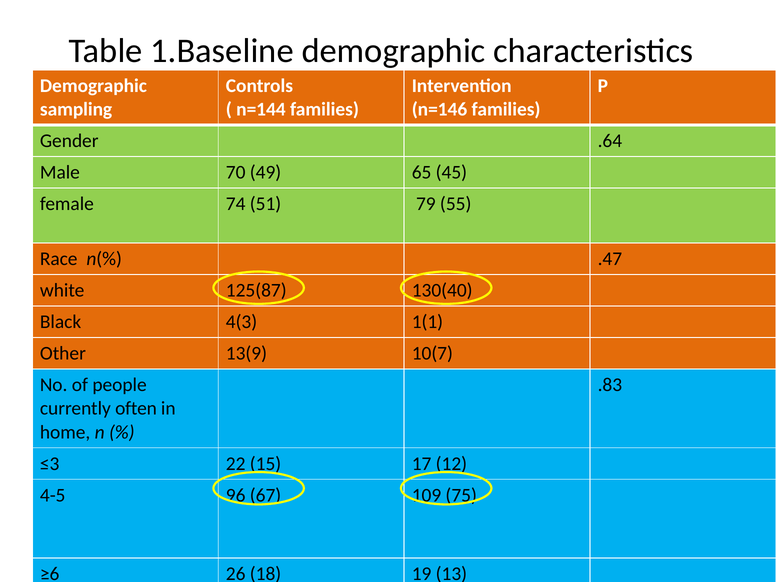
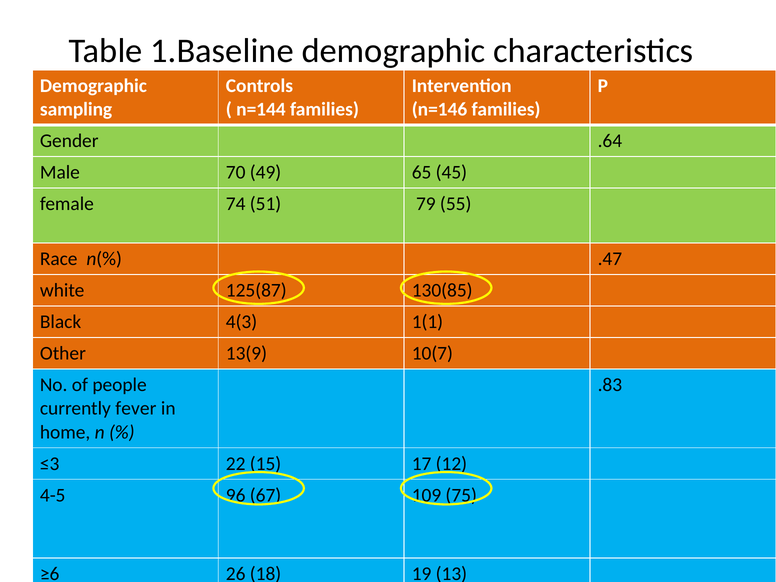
130(40: 130(40 -> 130(85
often: often -> fever
